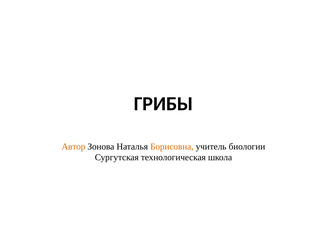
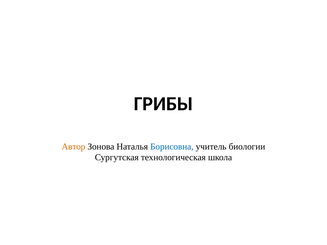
Борисовна colour: orange -> blue
